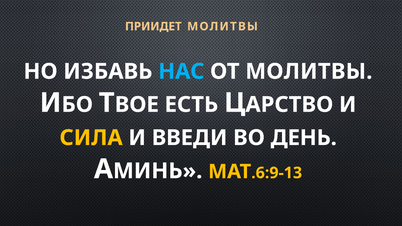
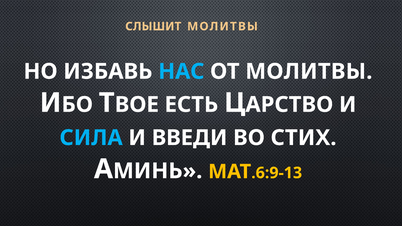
ПРИИДЕТ: ПРИИДЕТ -> СЛЫШИТ
СИЛА colour: yellow -> light blue
ДЕНЬ: ДЕНЬ -> СТИХ
